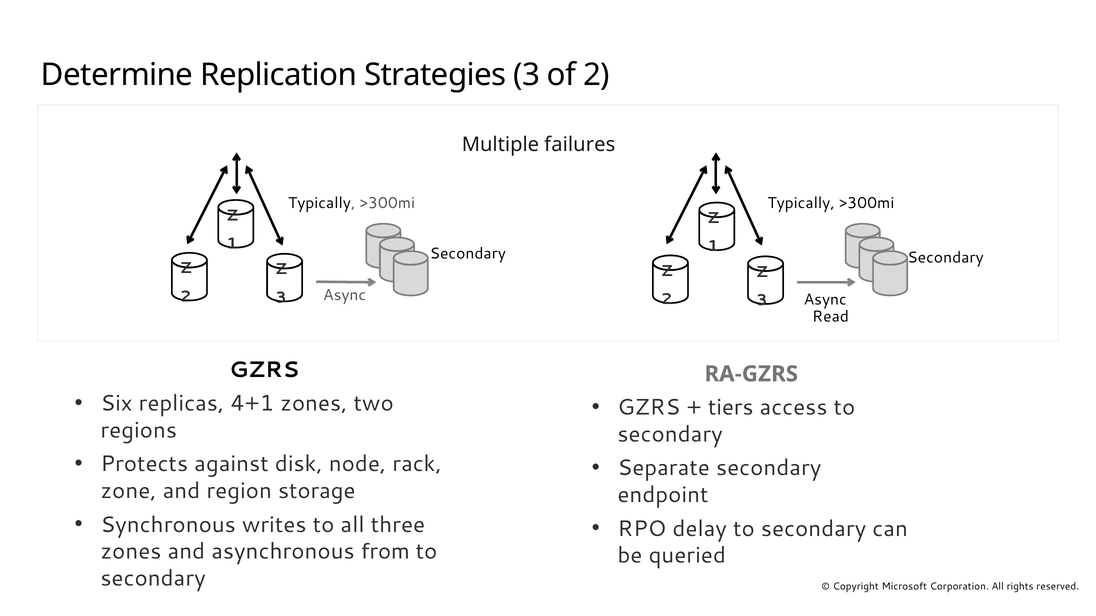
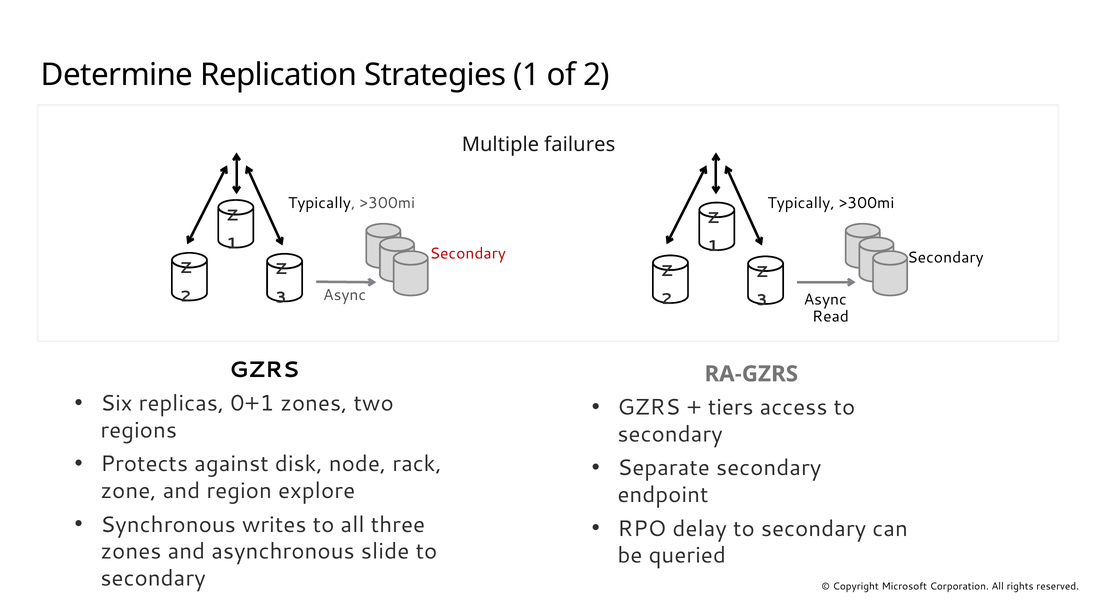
Strategies 3: 3 -> 1
Secondary at (468, 254) colour: black -> red
4+1: 4+1 -> 0+1
storage: storage -> explore
from: from -> slide
